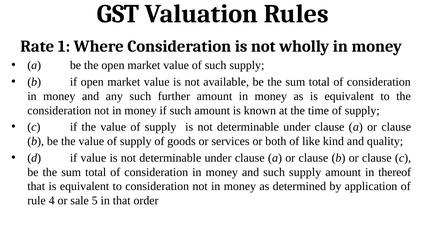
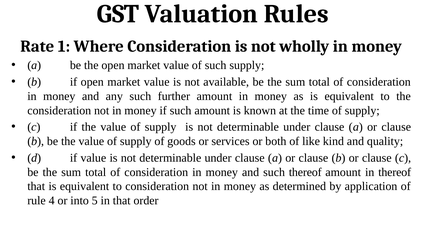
and such supply: supply -> thereof
sale: sale -> into
